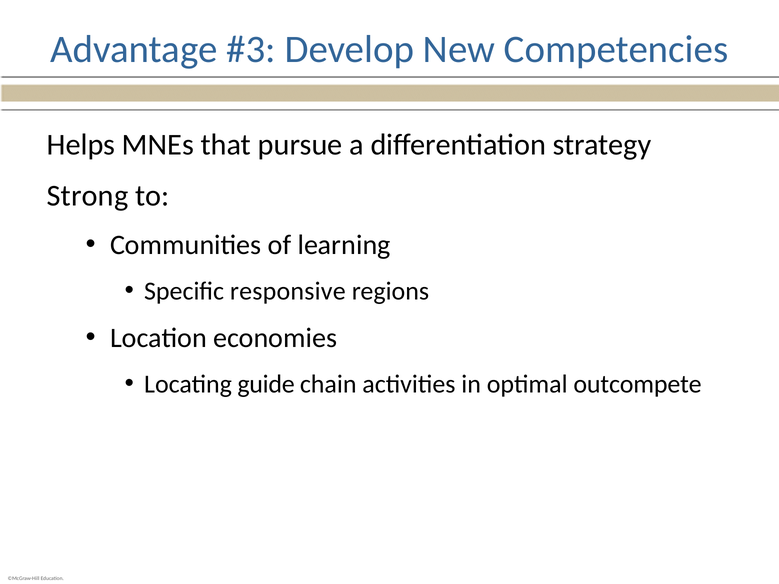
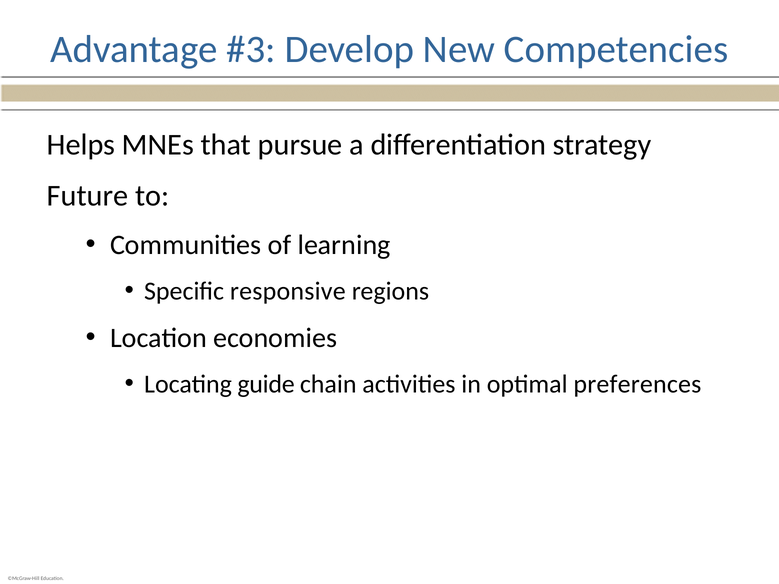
Strong: Strong -> Future
outcompete: outcompete -> preferences
